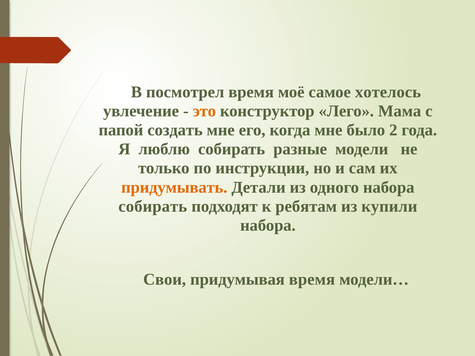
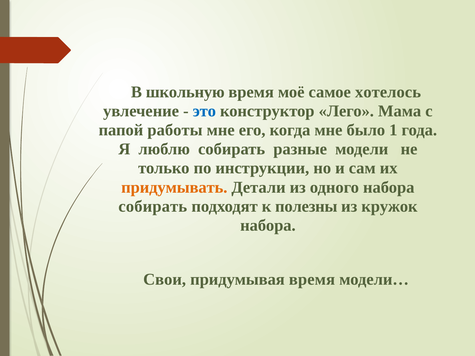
посмотрел: посмотрел -> школьную
это colour: orange -> blue
создать: создать -> работы
2: 2 -> 1
ребятам: ребятам -> полезны
купили: купили -> кружок
